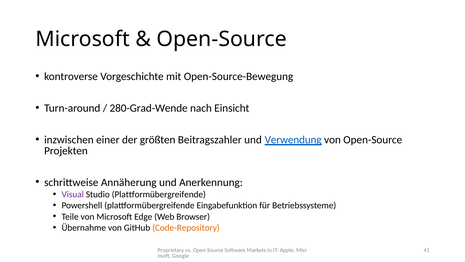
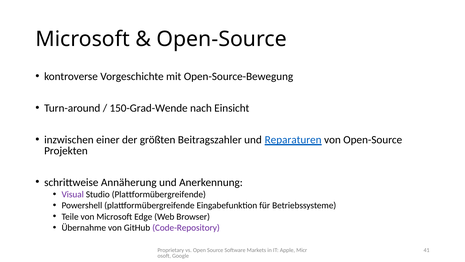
280-Grad-Wende: 280-Grad-Wende -> 150-Grad-Wende
Verwendung: Verwendung -> Reparaturen
Code-Repository colour: orange -> purple
